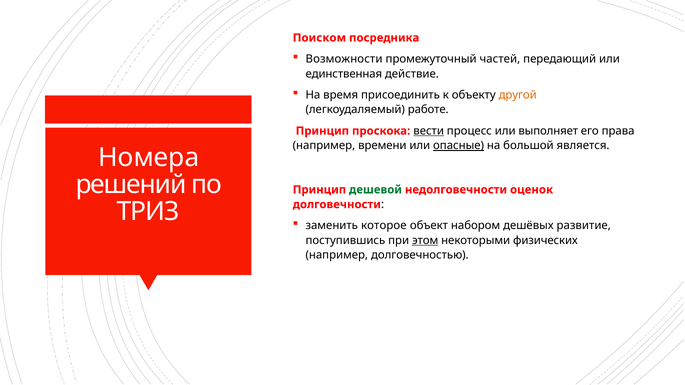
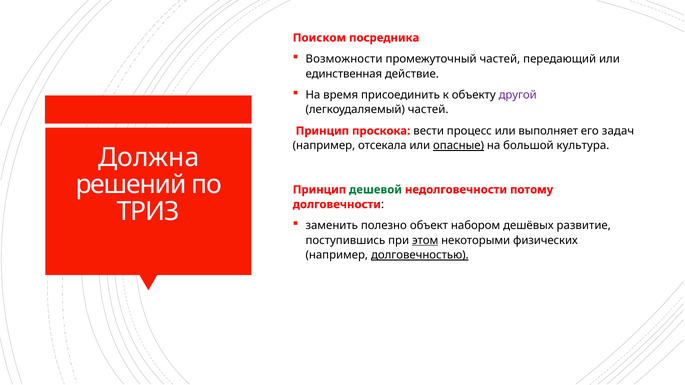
другой colour: orange -> purple
легкоудаляемый работе: работе -> частей
вести underline: present -> none
права: права -> задач
времени: времени -> отсекала
является: является -> культура
Номера: Номера -> Должна
оценок: оценок -> потому
которое: которое -> полезно
долговечностью underline: none -> present
